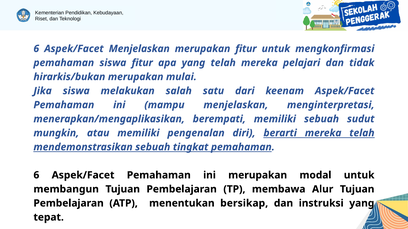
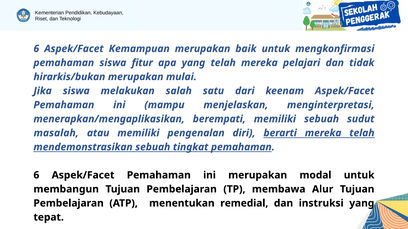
Aspek/Facet Menjelaskan: Menjelaskan -> Kemampuan
merupakan fitur: fitur -> baik
mungkin: mungkin -> masalah
bersikap: bersikap -> remedial
